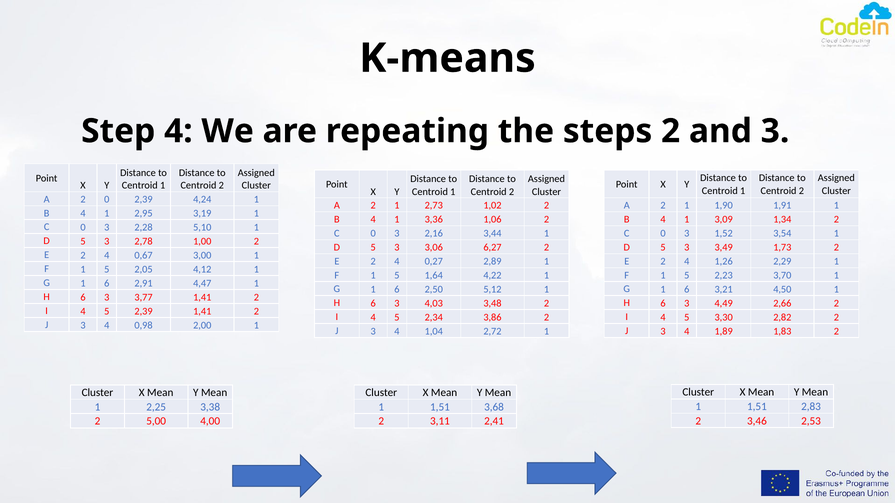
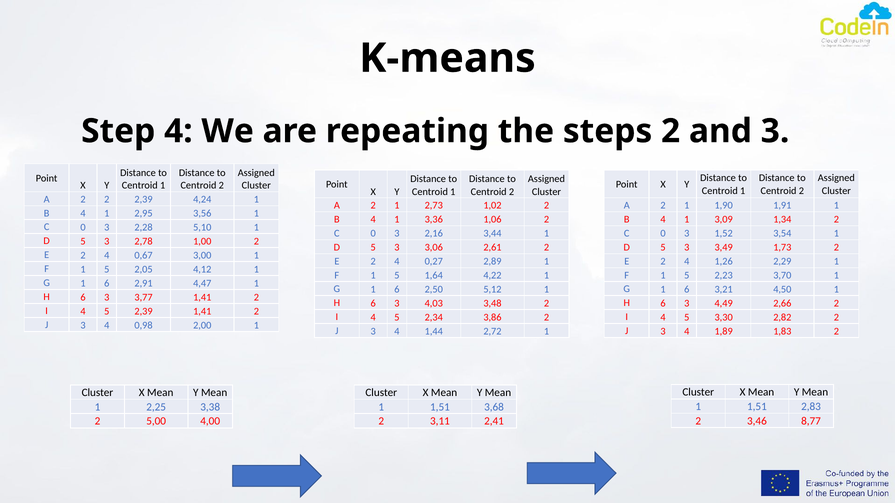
2 0: 0 -> 2
3,19: 3,19 -> 3,56
6,27: 6,27 -> 2,61
1,04: 1,04 -> 1,44
2,53: 2,53 -> 8,77
